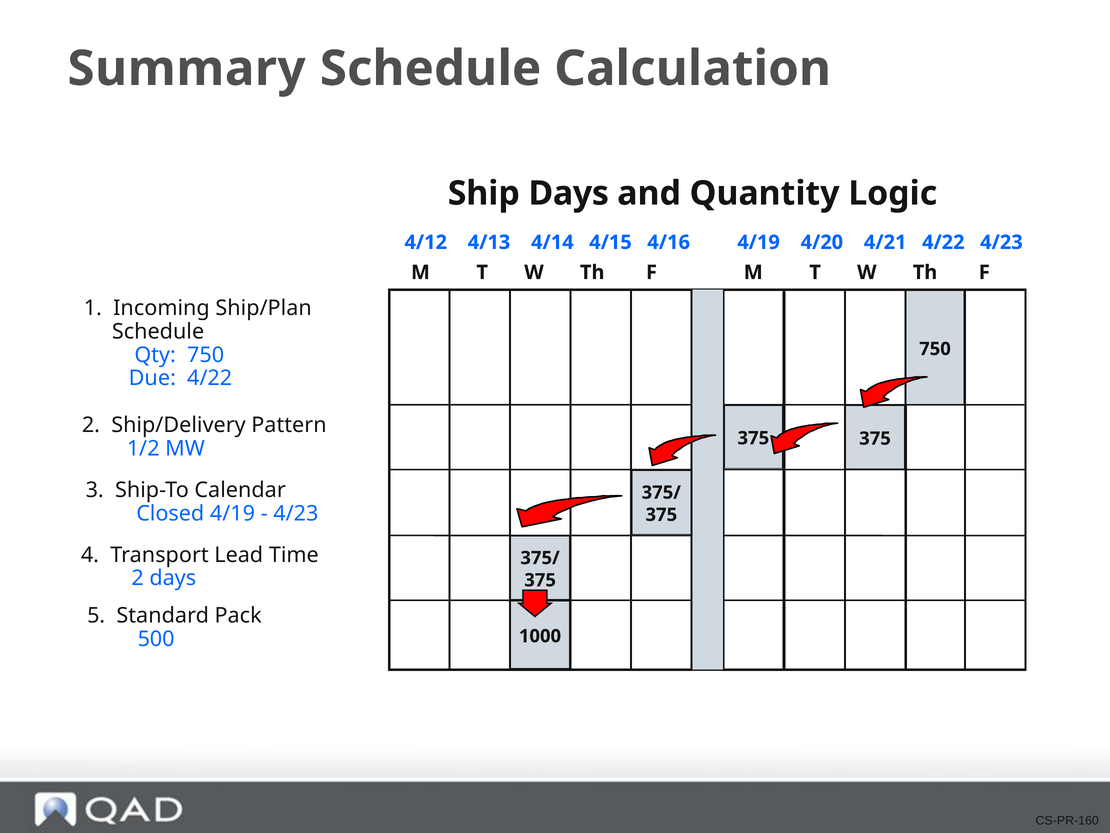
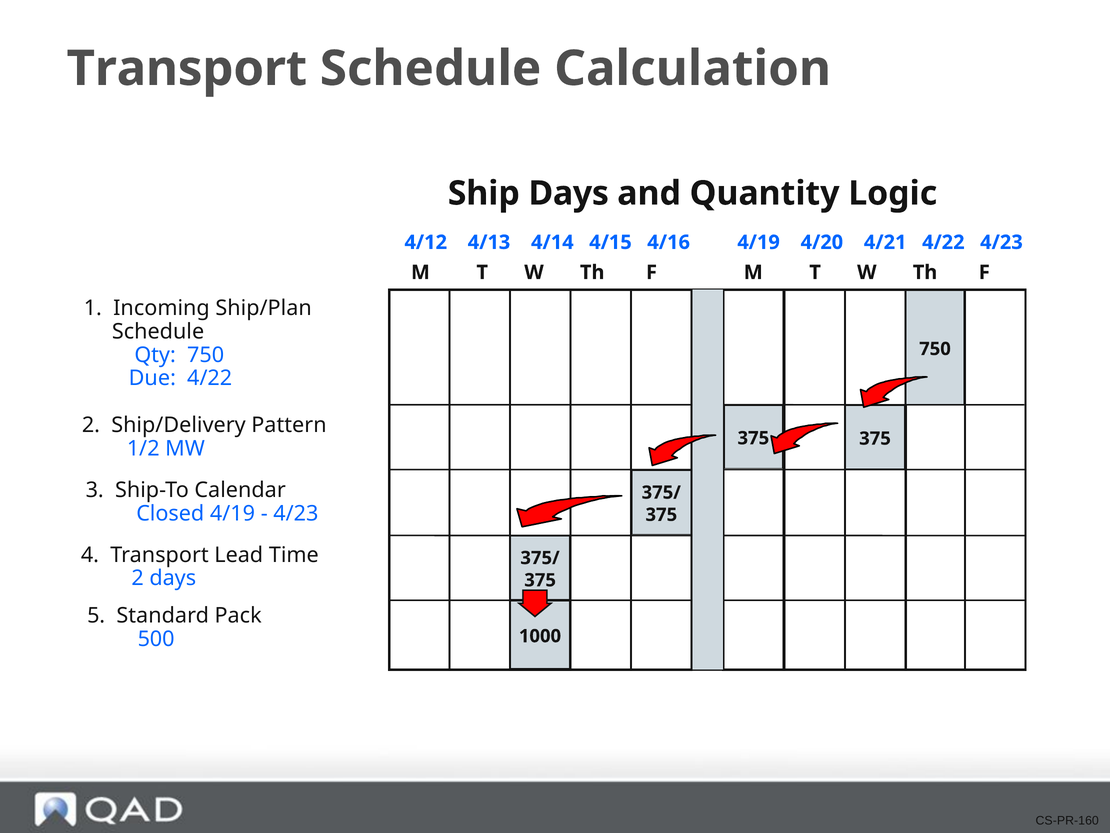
Summary at (187, 69): Summary -> Transport
